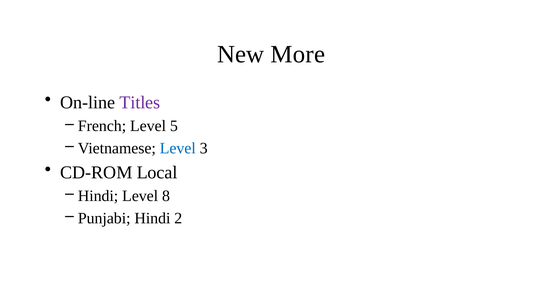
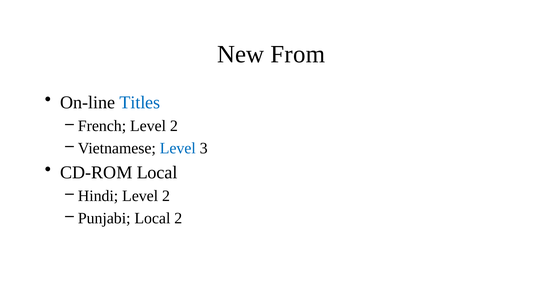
More: More -> From
Titles colour: purple -> blue
French Level 5: 5 -> 2
Hindi Level 8: 8 -> 2
Punjabi Hindi: Hindi -> Local
